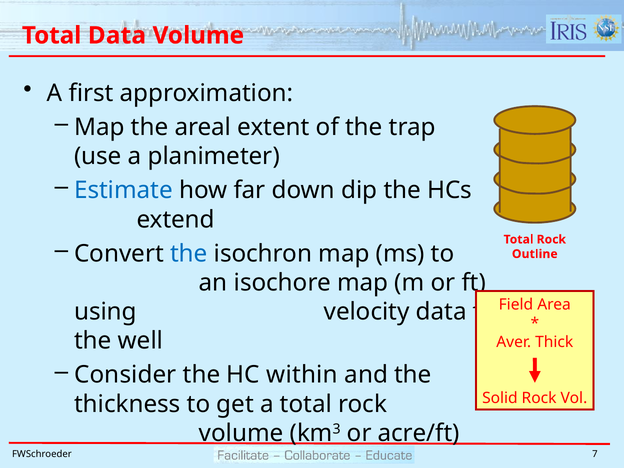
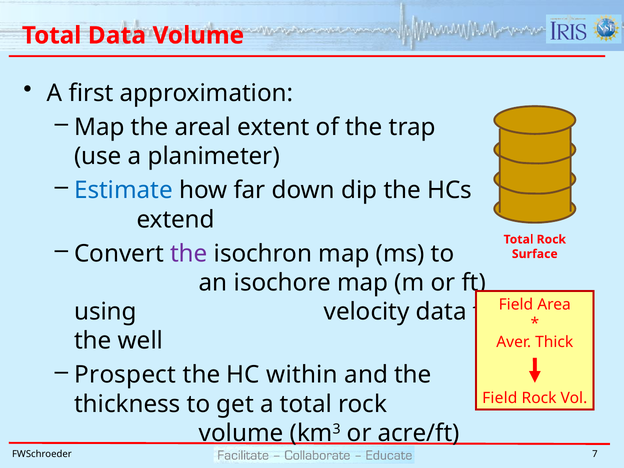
the at (189, 254) colour: blue -> purple
Outline: Outline -> Surface
Consider: Consider -> Prospect
Solid at (500, 398): Solid -> Field
